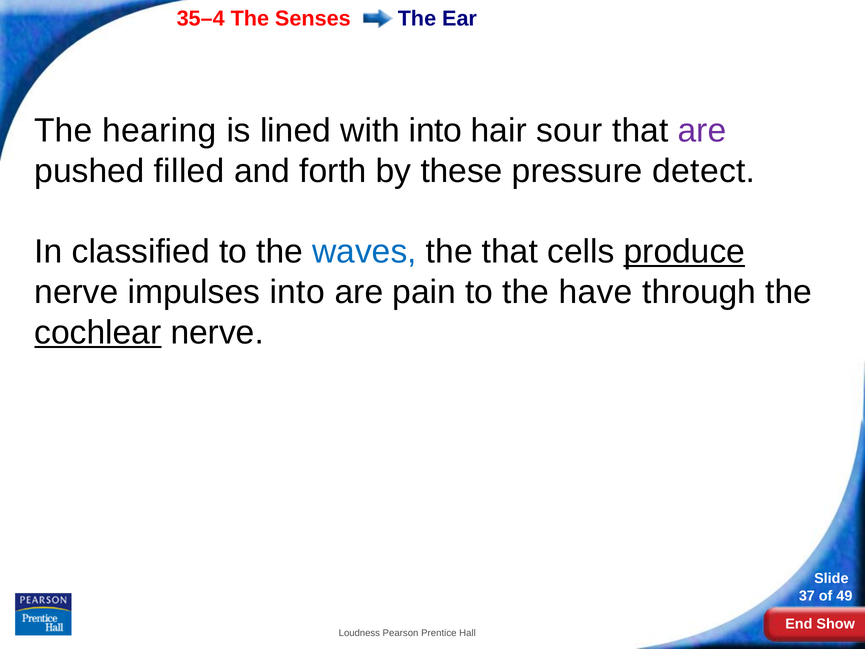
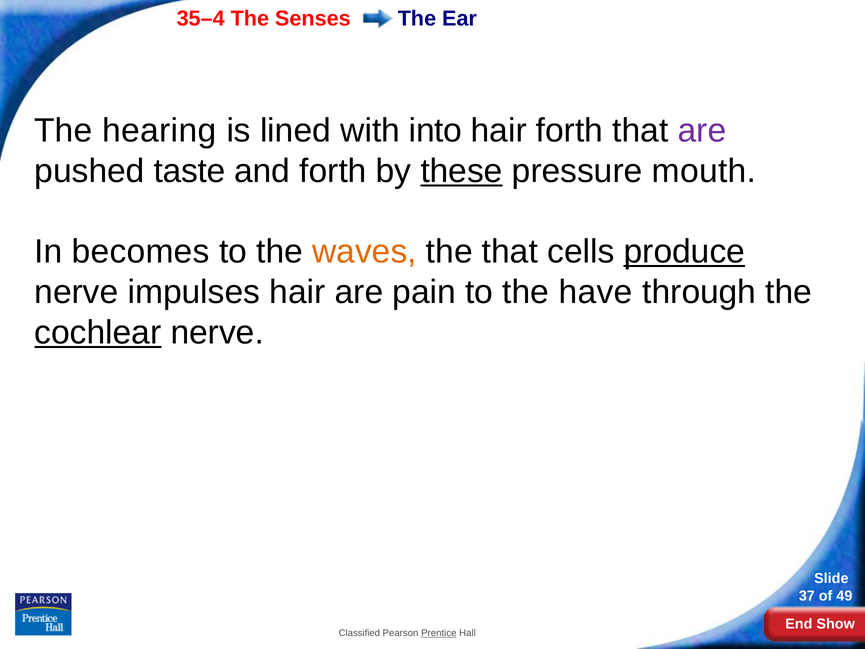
hair sour: sour -> forth
filled: filled -> taste
these underline: none -> present
detect: detect -> mouth
classified: classified -> becomes
waves colour: blue -> orange
impulses into: into -> hair
Loudness: Loudness -> Classified
Prentice underline: none -> present
